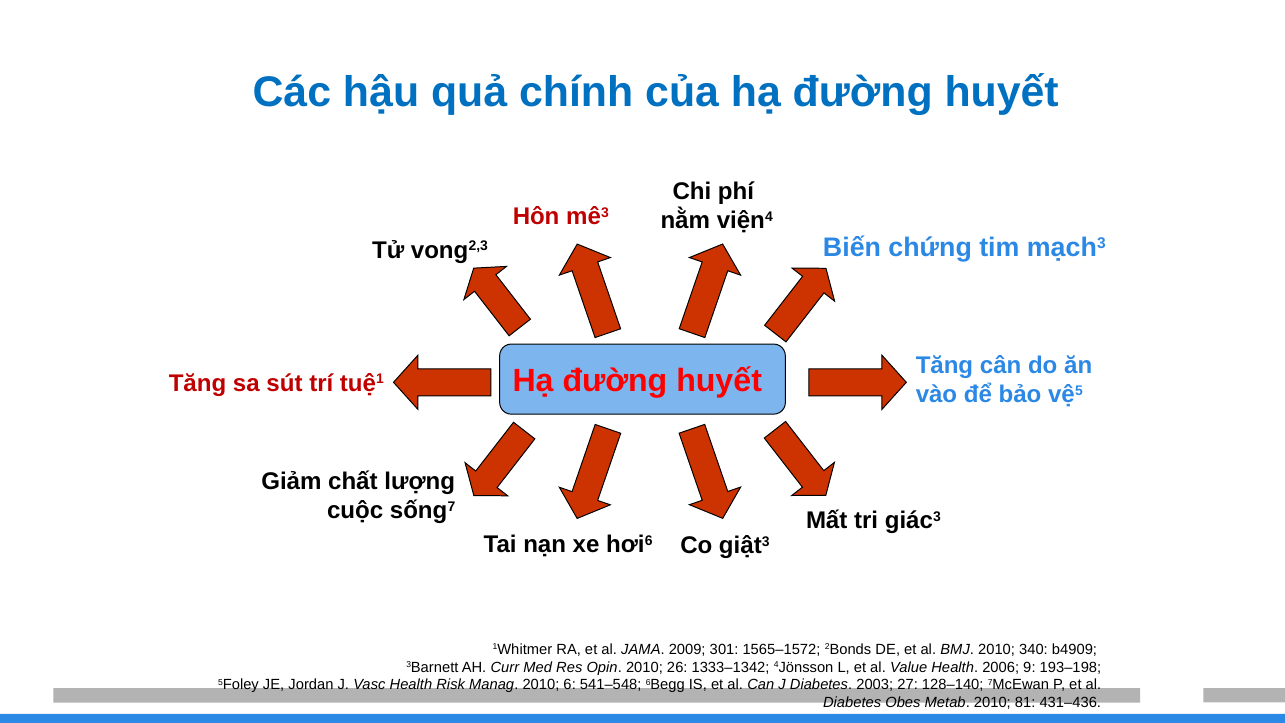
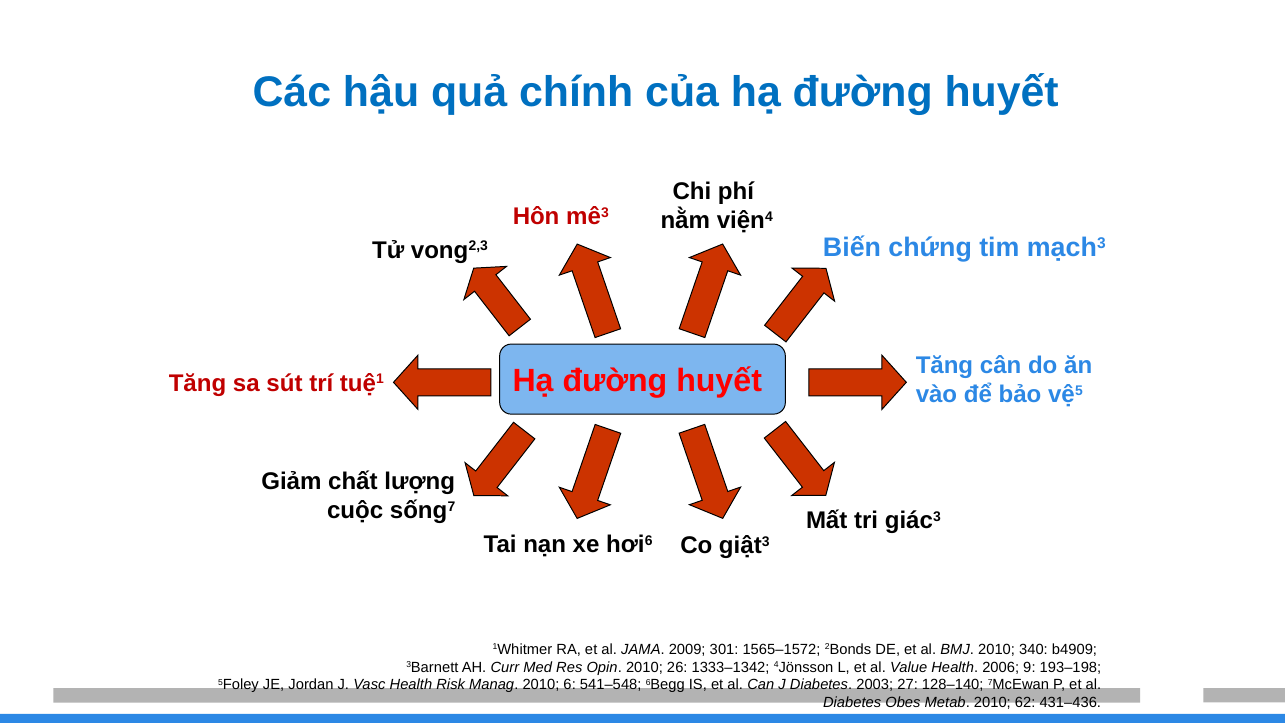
81: 81 -> 62
